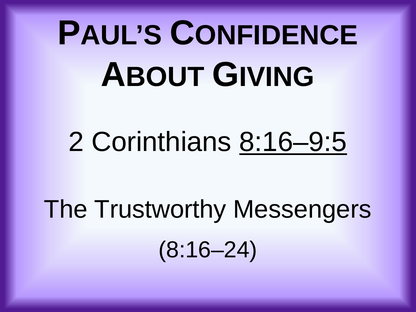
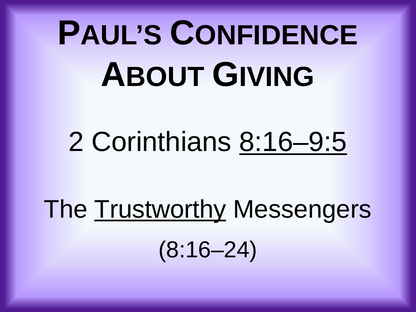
Trustworthy underline: none -> present
